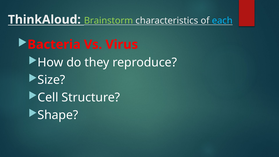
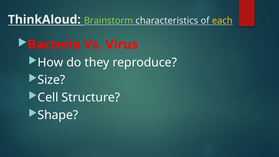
each colour: light blue -> yellow
